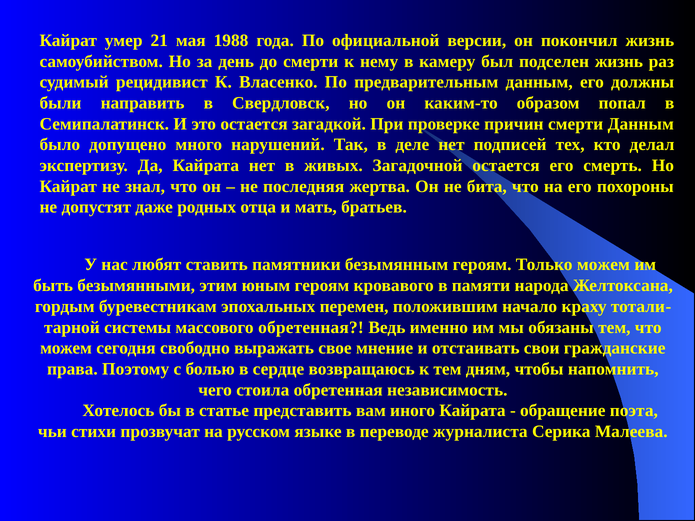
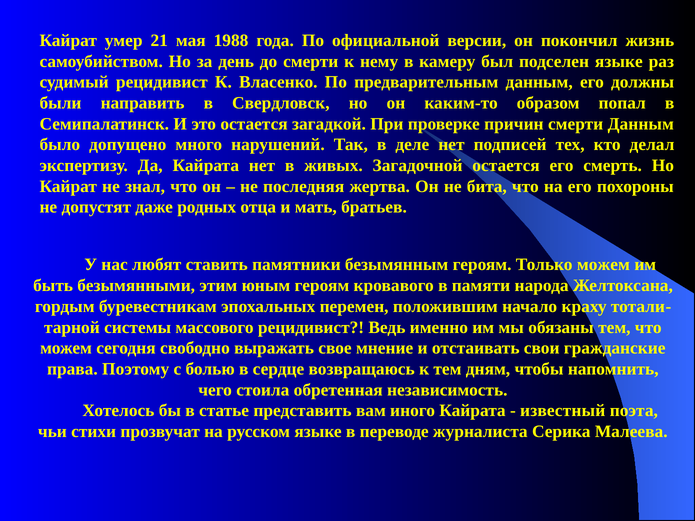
подселен жизнь: жизнь -> языке
массового обретенная: обретенная -> рецидивист
обращение: обращение -> известный
